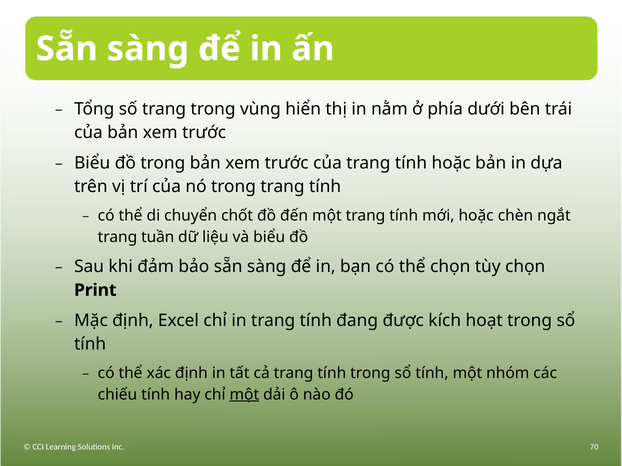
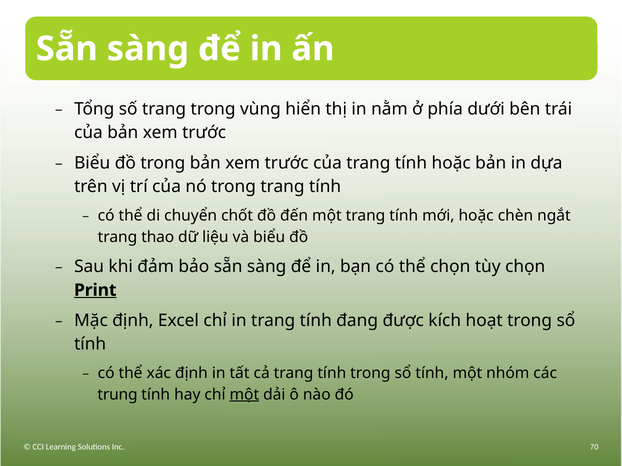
tuần: tuần -> thao
Print underline: none -> present
chiếu: chiếu -> trung
